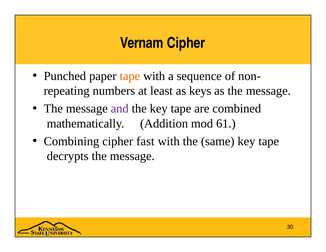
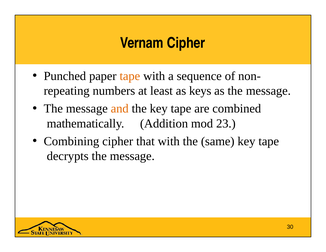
and colour: purple -> orange
61: 61 -> 23
fast: fast -> that
